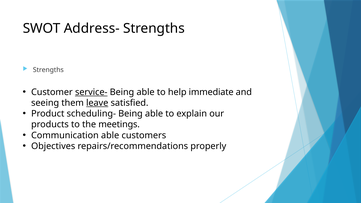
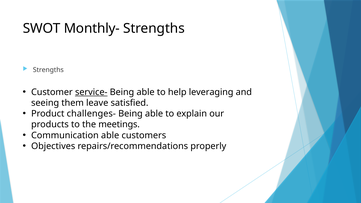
Address-: Address- -> Monthly-
immediate: immediate -> leveraging
leave underline: present -> none
scheduling-: scheduling- -> challenges-
